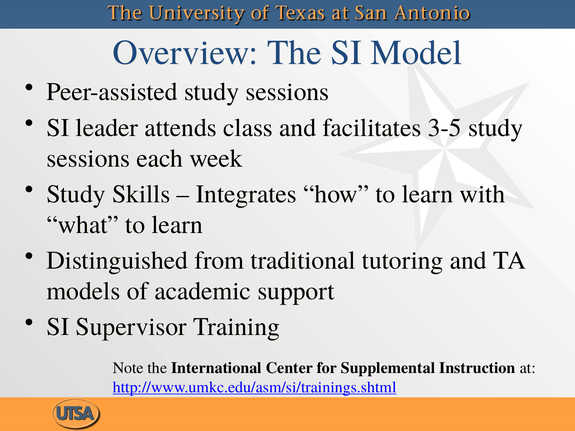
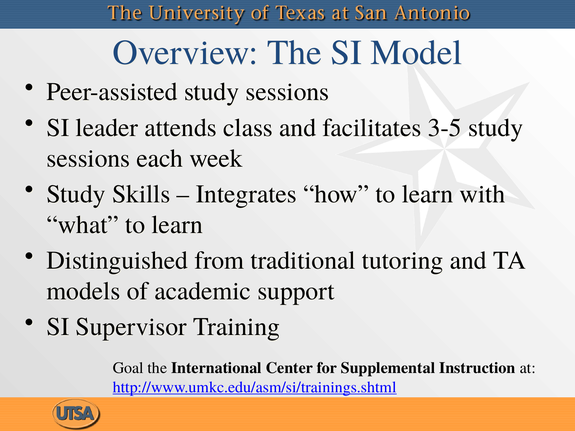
Note: Note -> Goal
